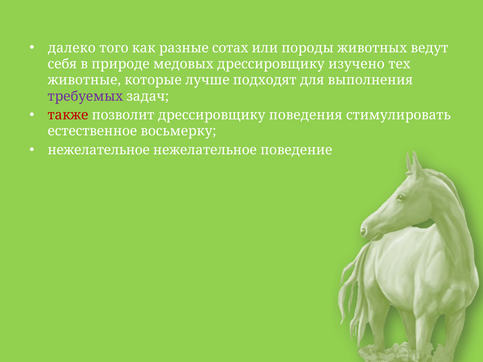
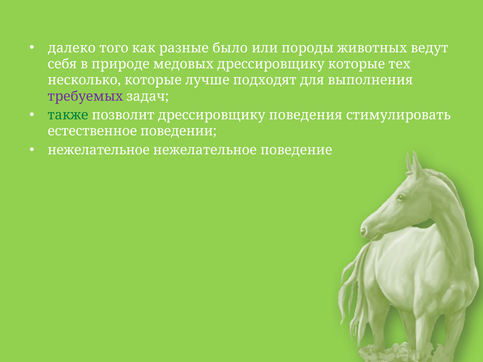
сотах: сотах -> было
дрессировщику изучено: изучено -> которые
животные: животные -> несколько
также colour: red -> green
восьмерку: восьмерку -> поведении
